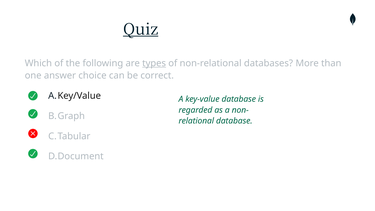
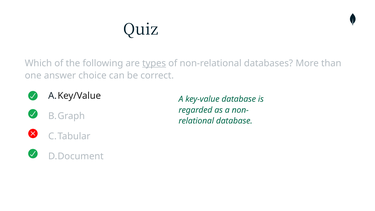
Quiz underline: present -> none
